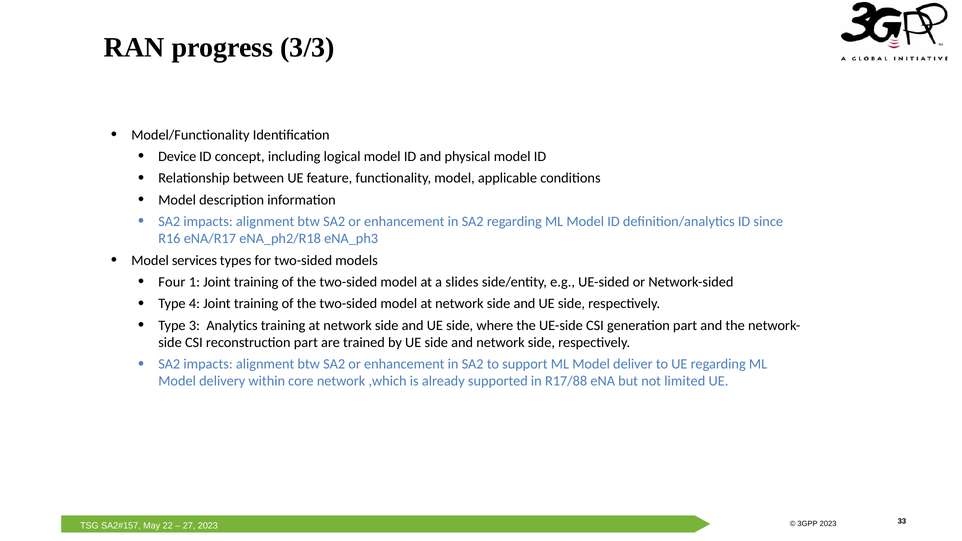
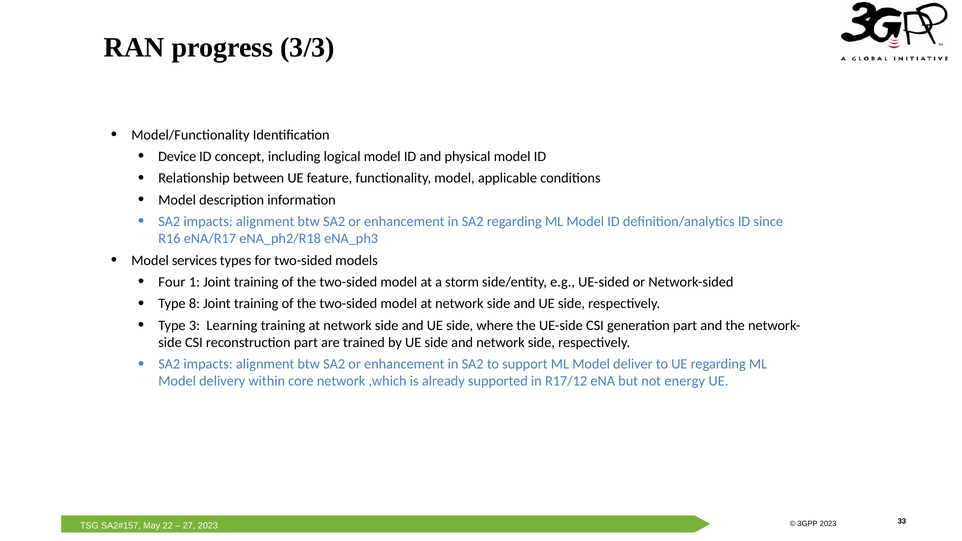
slides: slides -> storm
4: 4 -> 8
Analytics: Analytics -> Learning
R17/88: R17/88 -> R17/12
limited: limited -> energy
